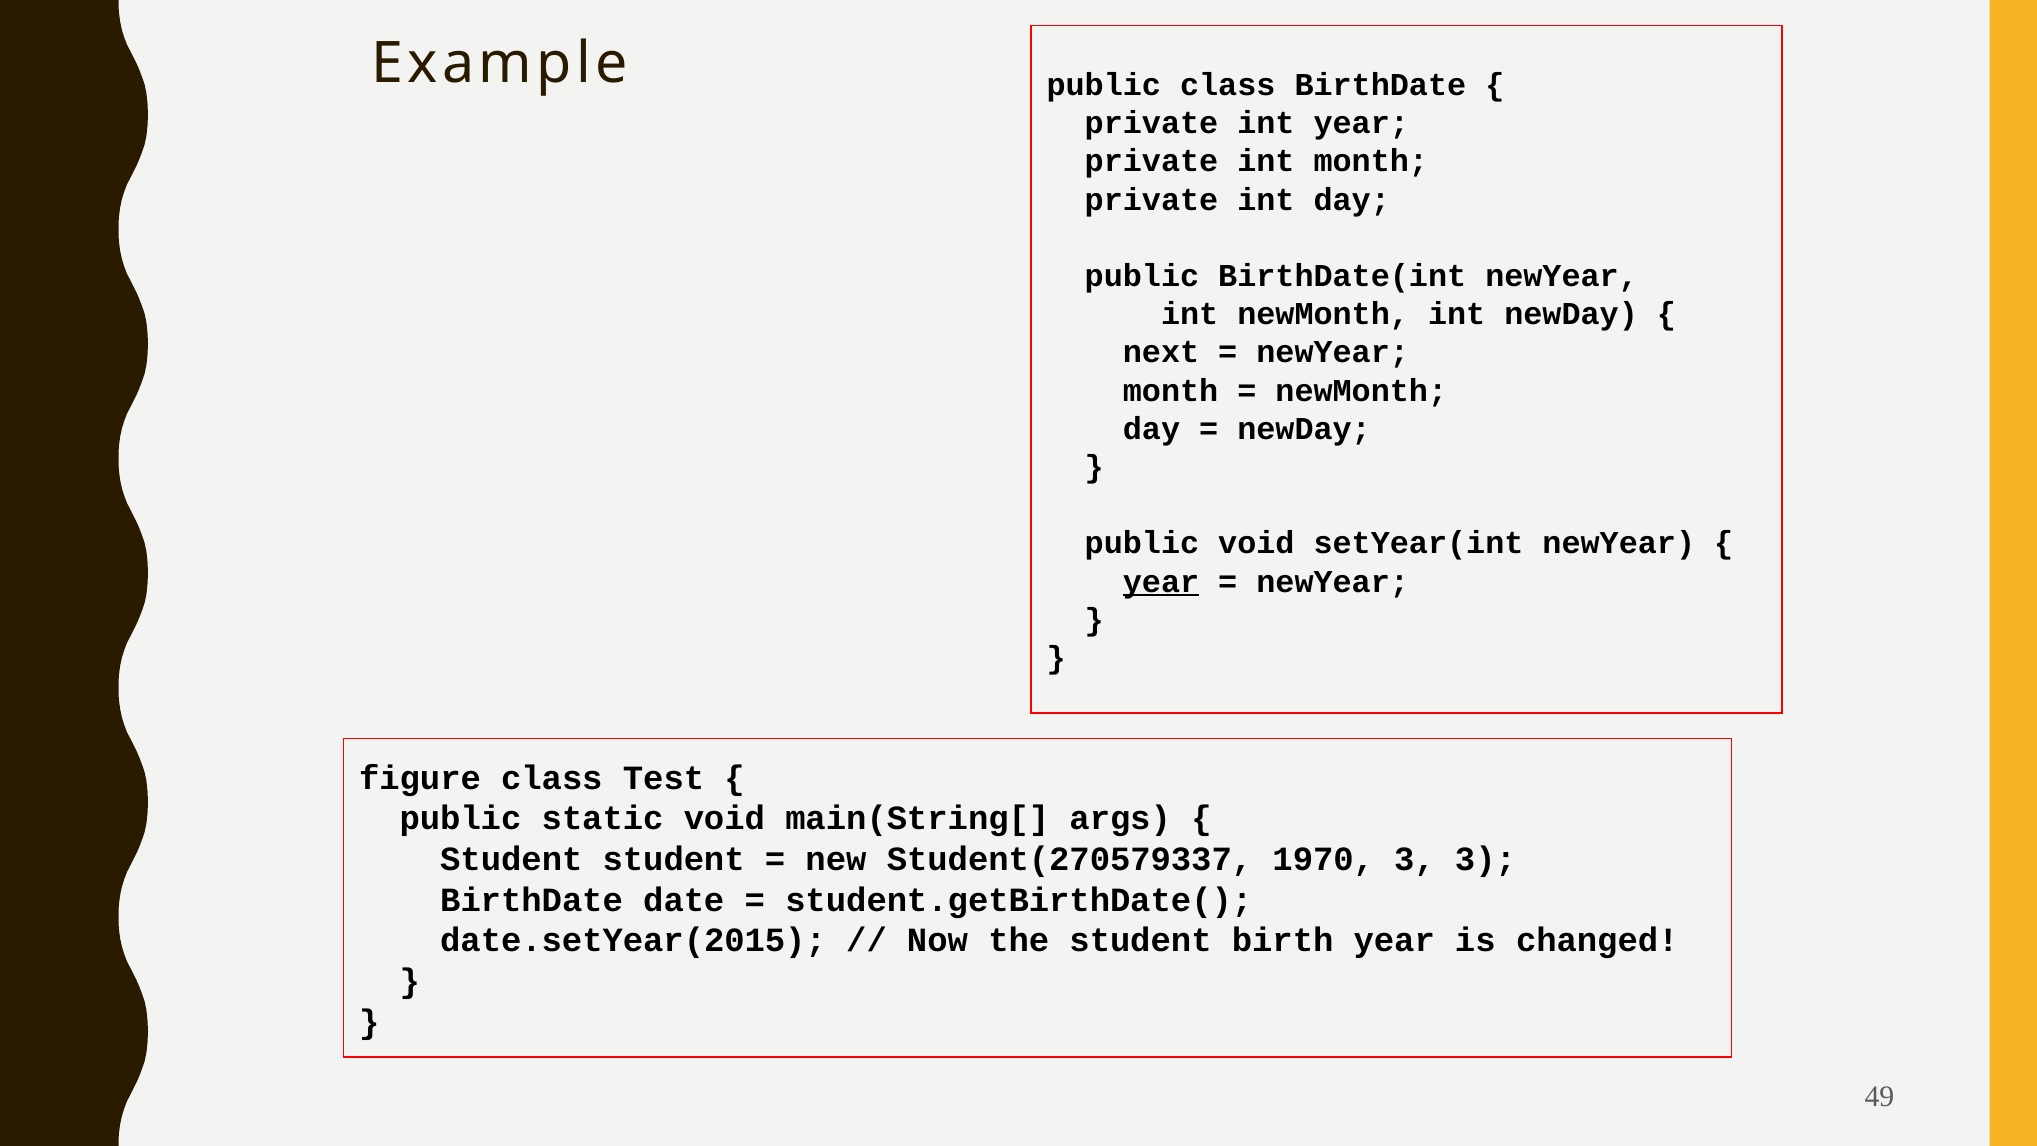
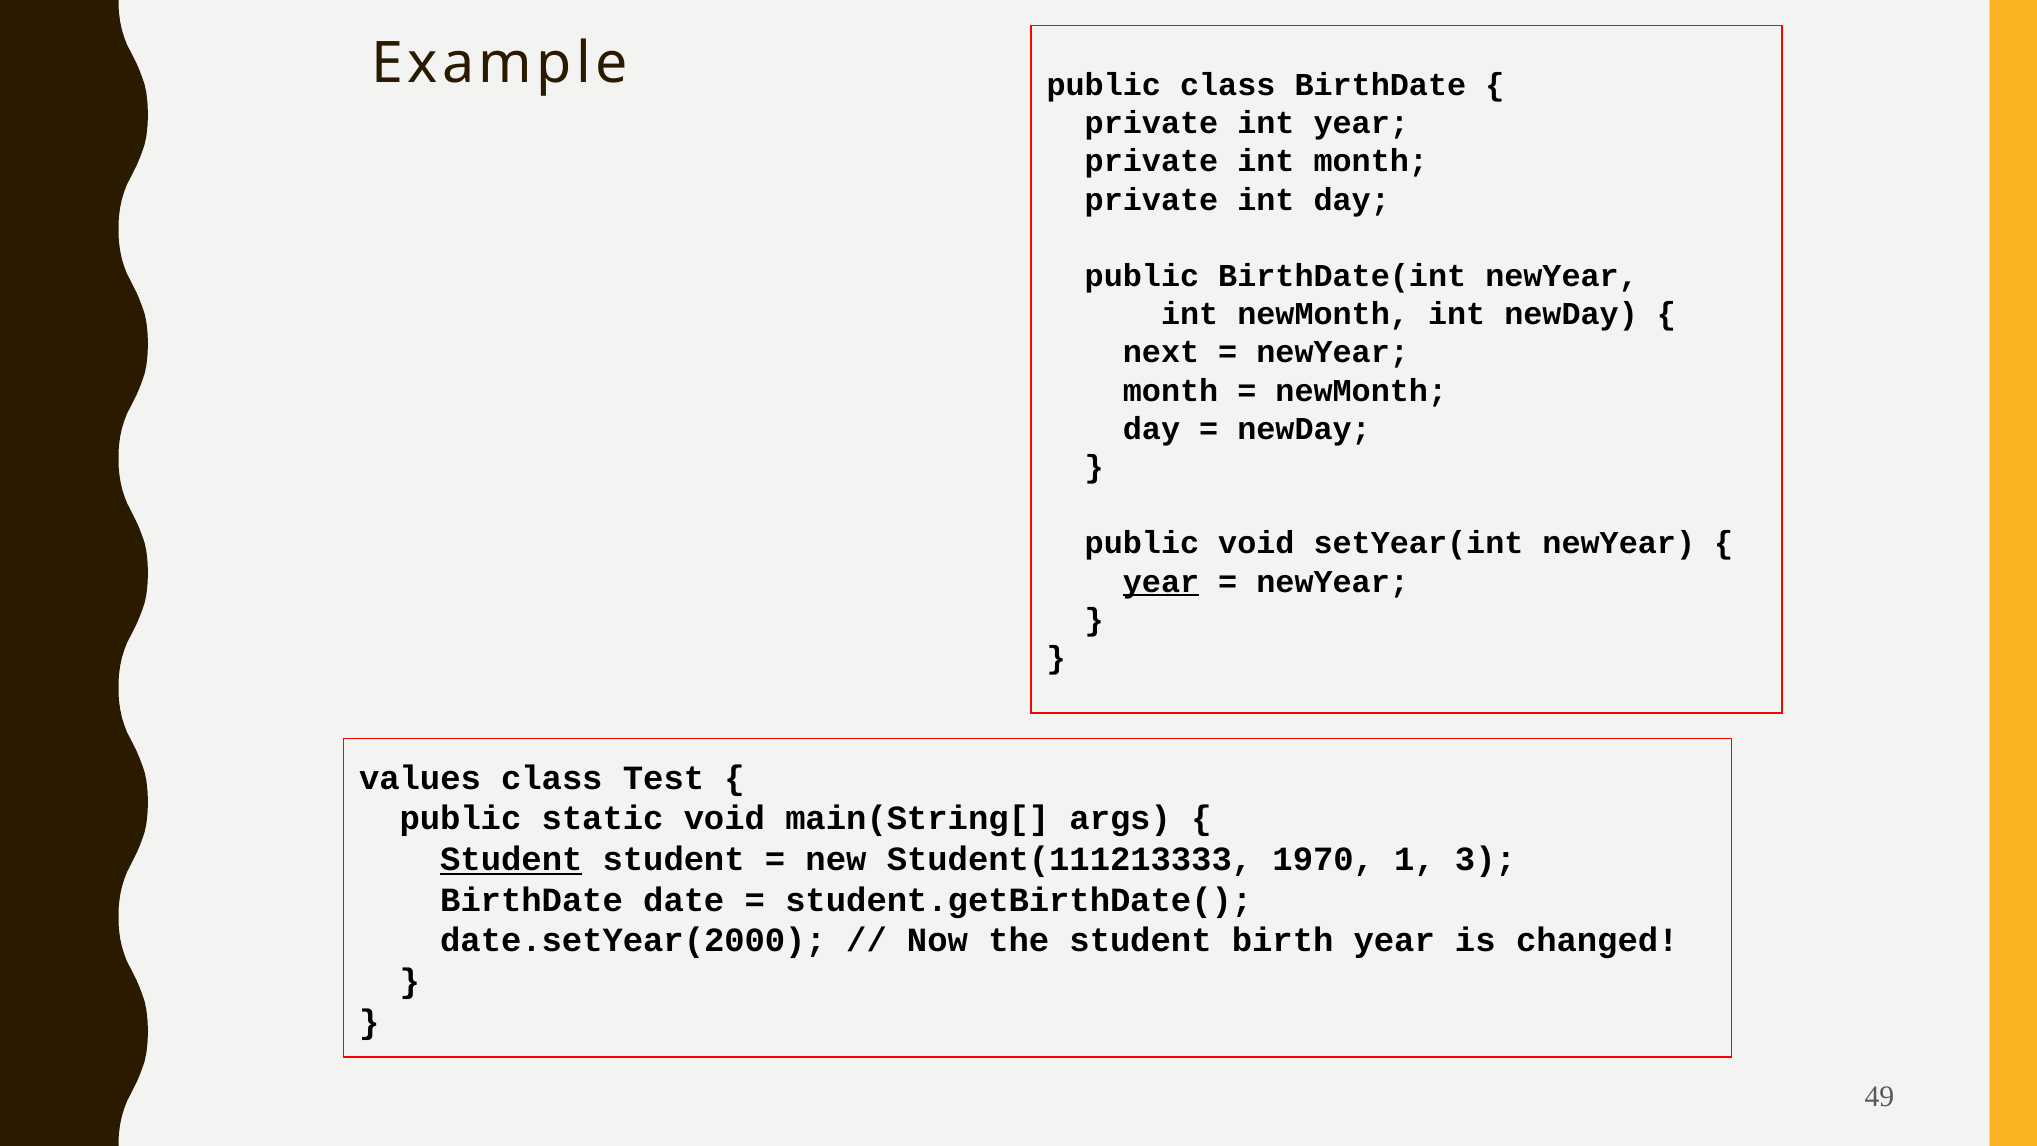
figure: figure -> values
Student at (511, 859) underline: none -> present
Student(270579337: Student(270579337 -> Student(111213333
1970 3: 3 -> 1
date.setYear(2015: date.setYear(2015 -> date.setYear(2000
